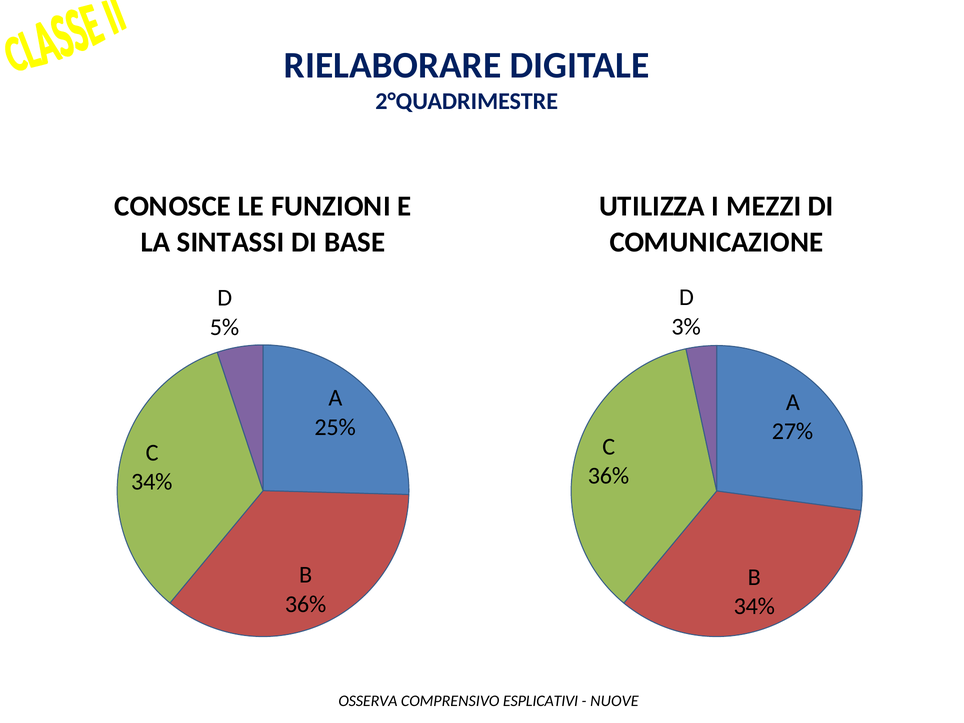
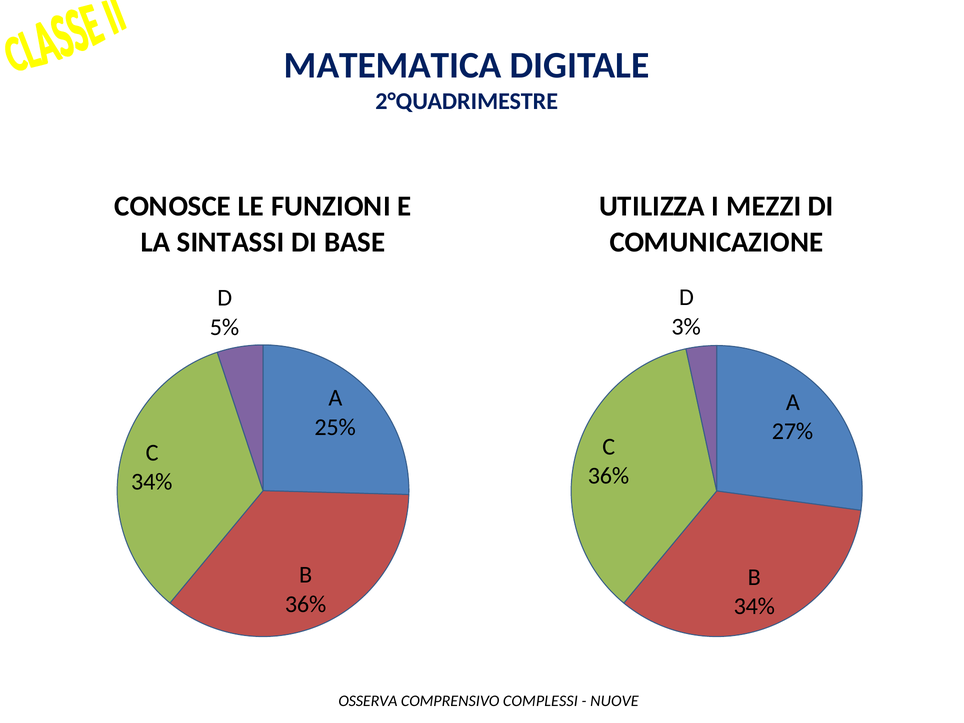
RIELABORARE: RIELABORARE -> MATEMATICA
ESPLICATIVI: ESPLICATIVI -> COMPLESSI
